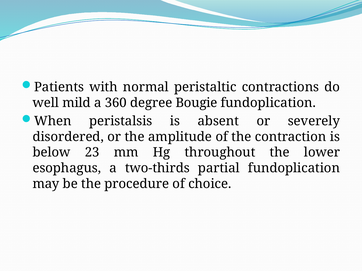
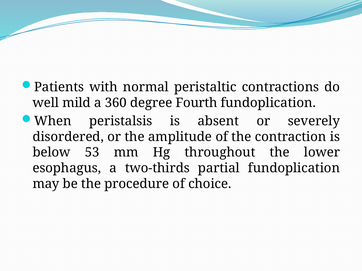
Bougie: Bougie -> Fourth
23: 23 -> 53
